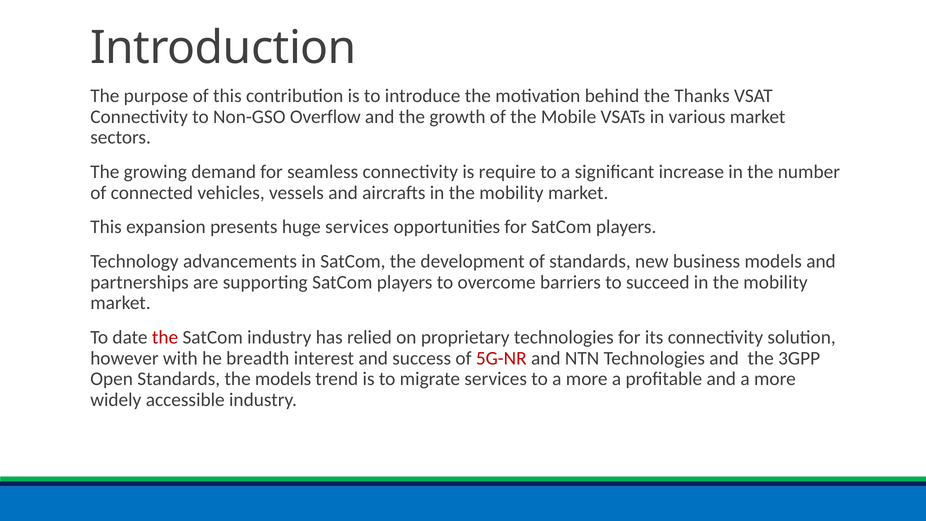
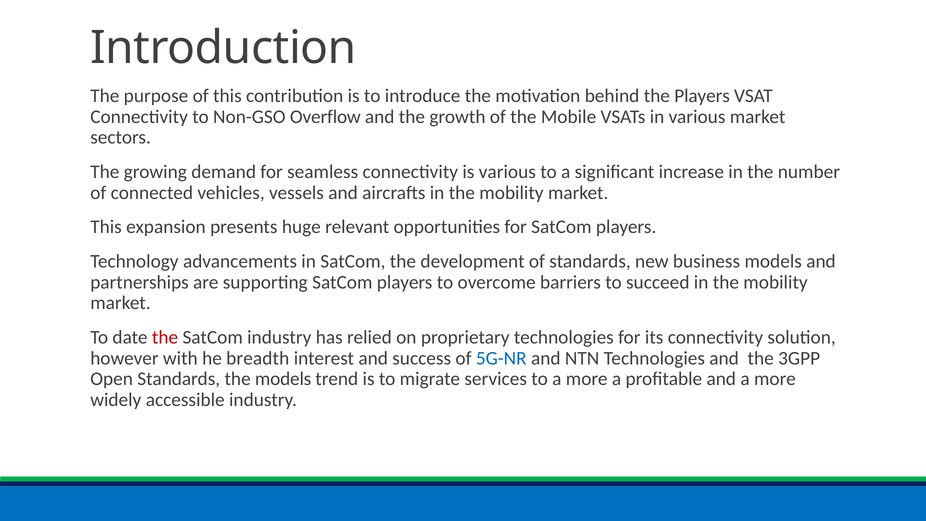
the Thanks: Thanks -> Players
is require: require -> various
huge services: services -> relevant
5G-NR colour: red -> blue
